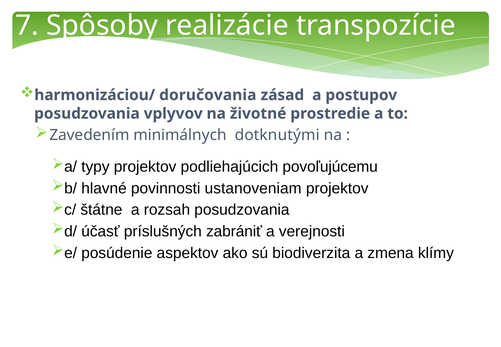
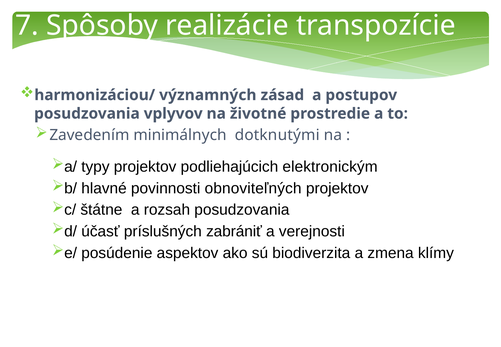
doručovania: doručovania -> významných
povoľujúcemu: povoľujúcemu -> elektronickým
ustanoveniam: ustanoveniam -> obnoviteľných
